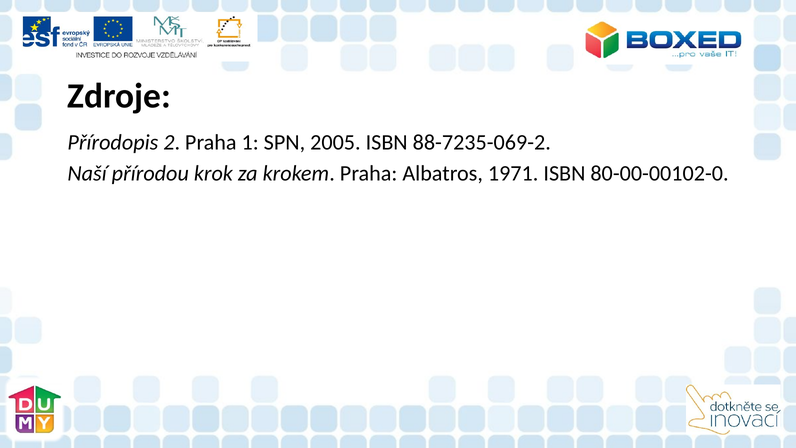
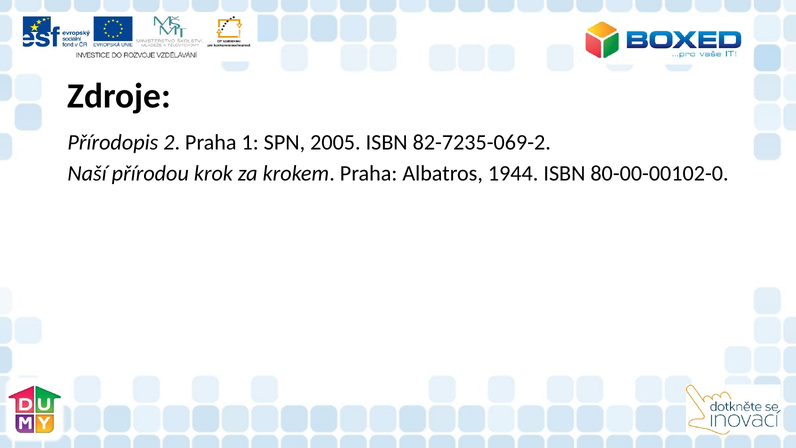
88-7235-069-2: 88-7235-069-2 -> 82-7235-069-2
1971: 1971 -> 1944
